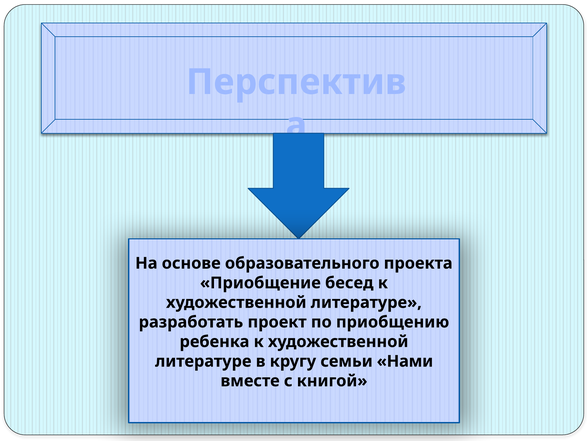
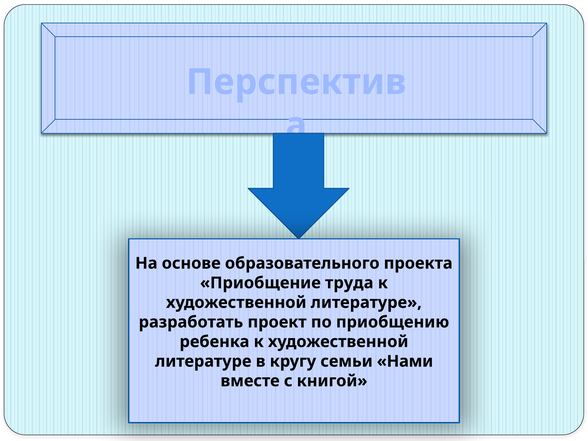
бесед: бесед -> труда
